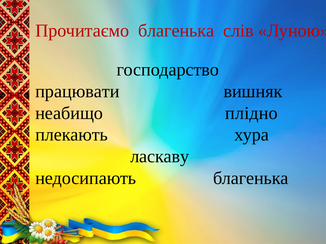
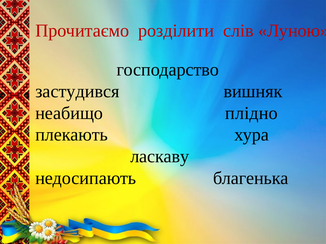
Прочитаємо благенька: благенька -> розділити
працювати: працювати -> застудився
